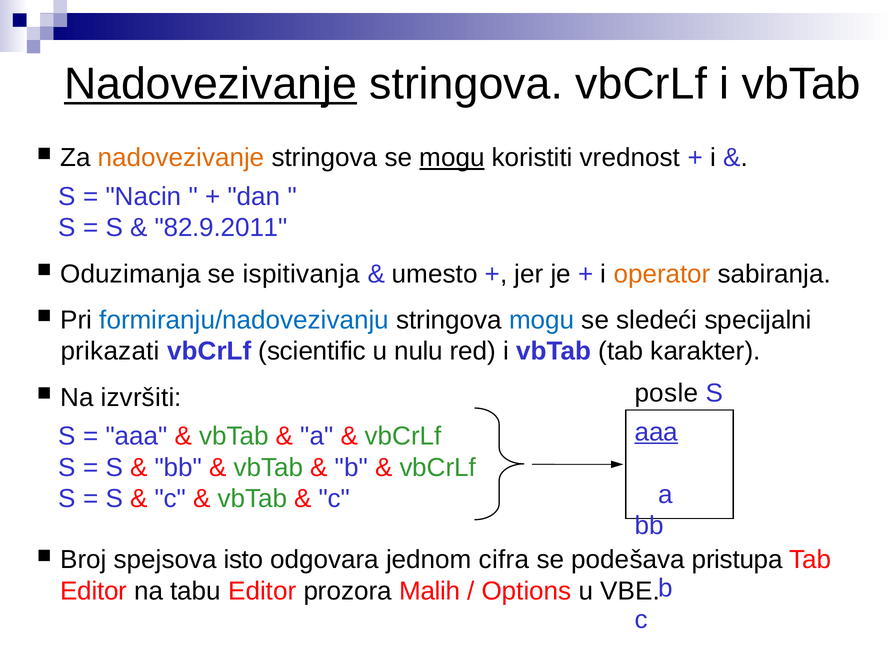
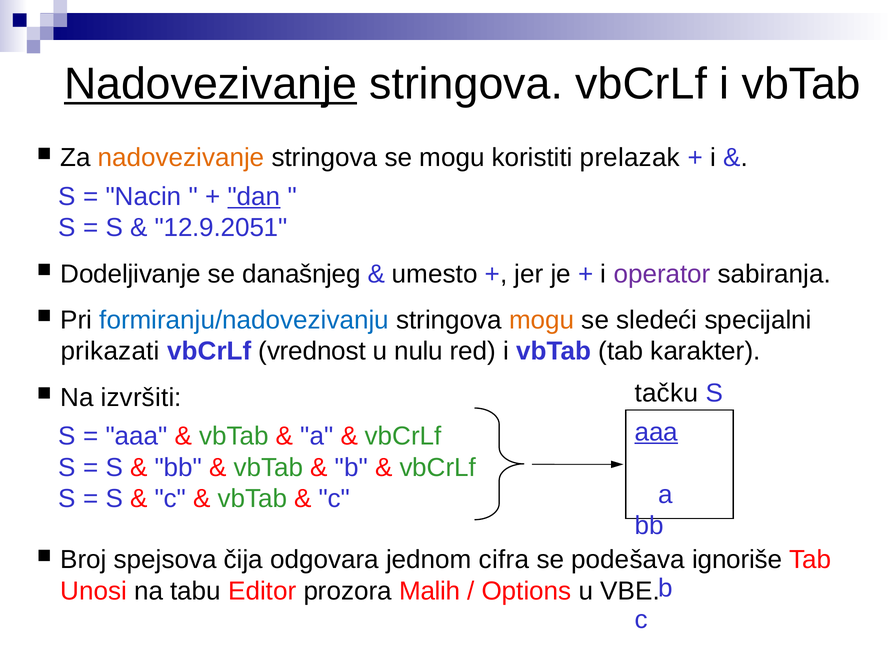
mogu at (452, 158) underline: present -> none
vrednost: vrednost -> prelazak
dan underline: none -> present
82.9.2011: 82.9.2011 -> 12.9.2051
Oduzimanja: Oduzimanja -> Dodeljivanje
ispitivanja: ispitivanja -> današnjeg
operator colour: orange -> purple
mogu at (542, 320) colour: blue -> orange
scientific: scientific -> vrednost
posle: posle -> tačku
isto: isto -> čija
pristupa: pristupa -> ignoriše
Editor at (94, 591): Editor -> Unosi
